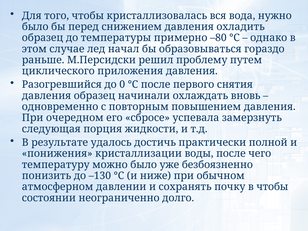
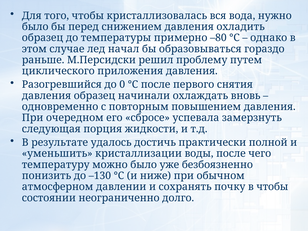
понижения: понижения -> уменьшить
